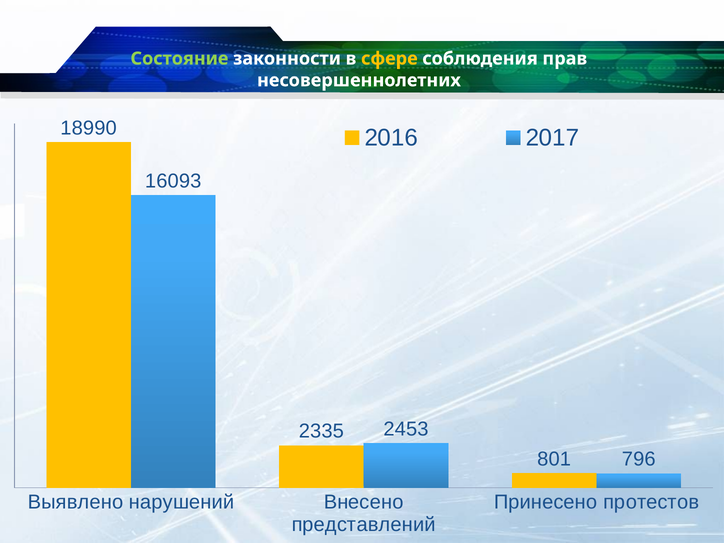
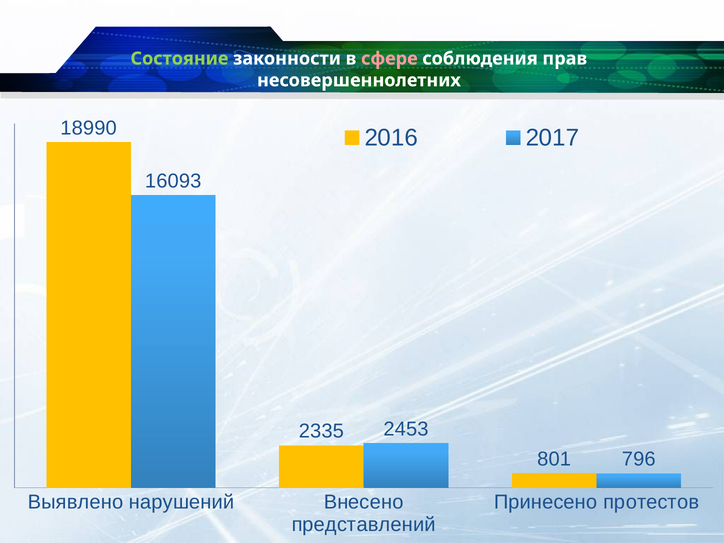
сфере colour: yellow -> pink
